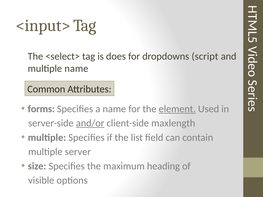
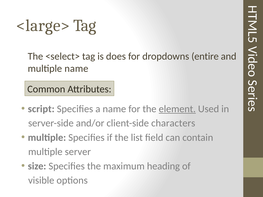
<input>: <input> -> <large>
script: script -> entire
forms: forms -> script
and/or underline: present -> none
maxlength: maxlength -> characters
